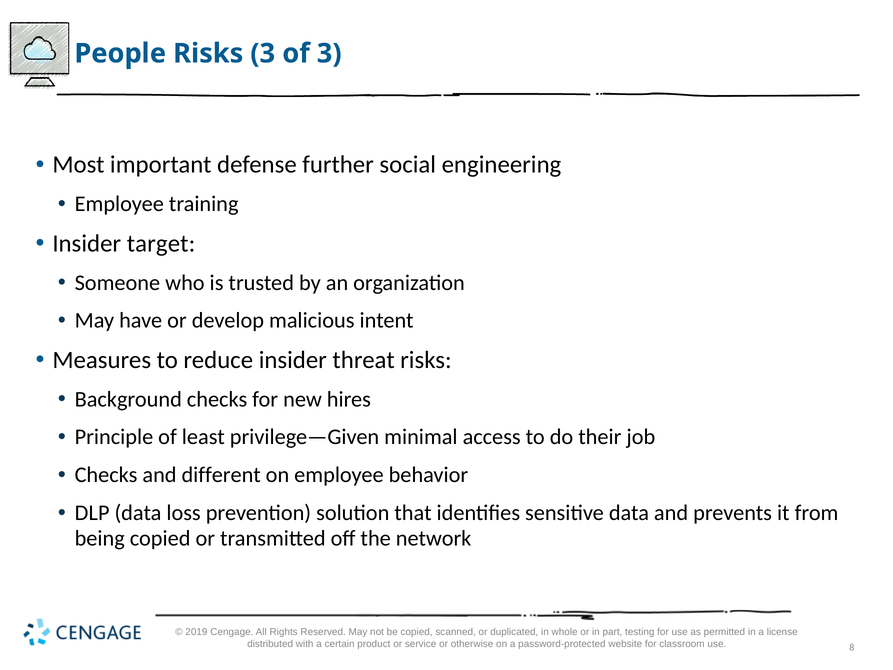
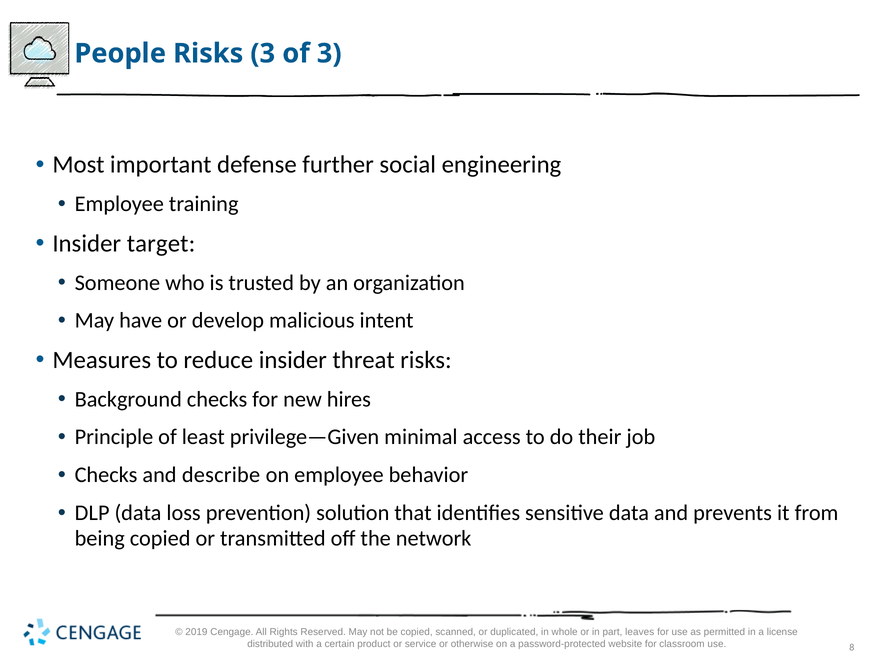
different: different -> describe
testing: testing -> leaves
